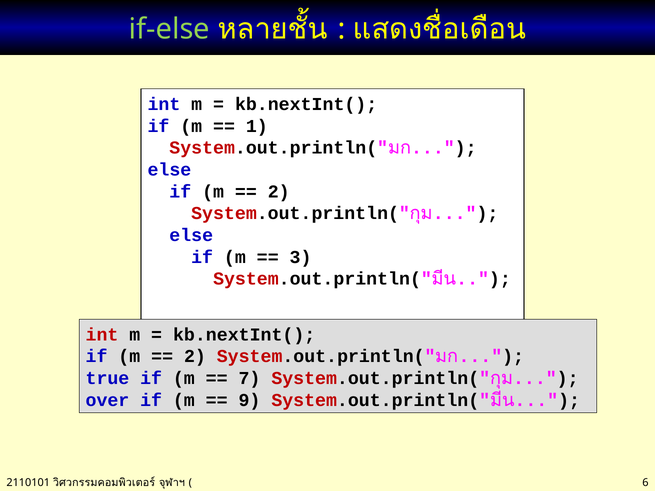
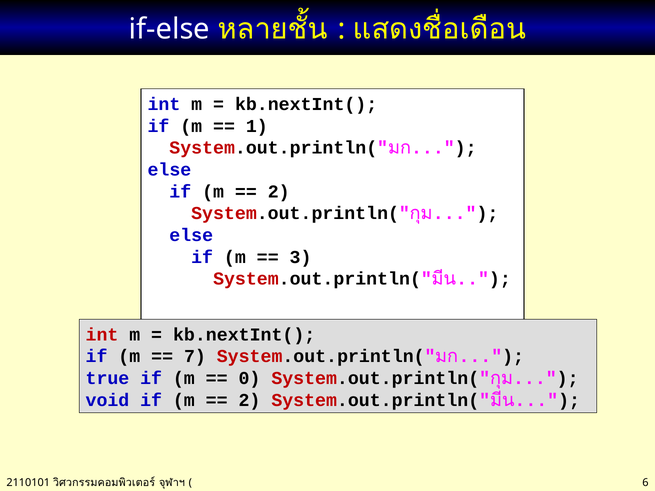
if-else colour: light green -> white
2 at (195, 357): 2 -> 7
7: 7 -> 0
over: over -> void
9 at (249, 400): 9 -> 2
